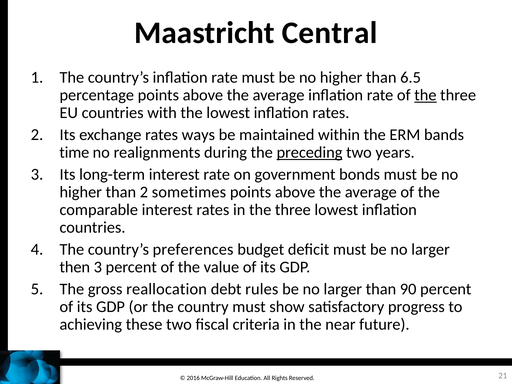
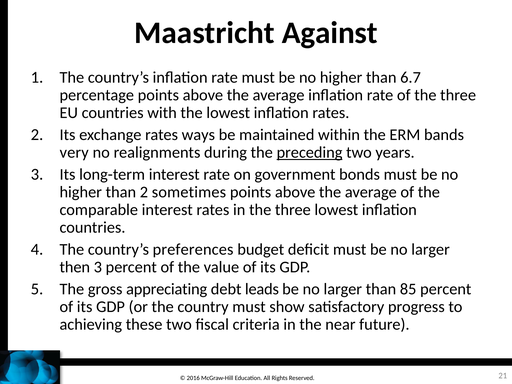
Central: Central -> Against
6.5: 6.5 -> 6.7
the at (425, 95) underline: present -> none
time: time -> very
reallocation: reallocation -> appreciating
rules: rules -> leads
90: 90 -> 85
